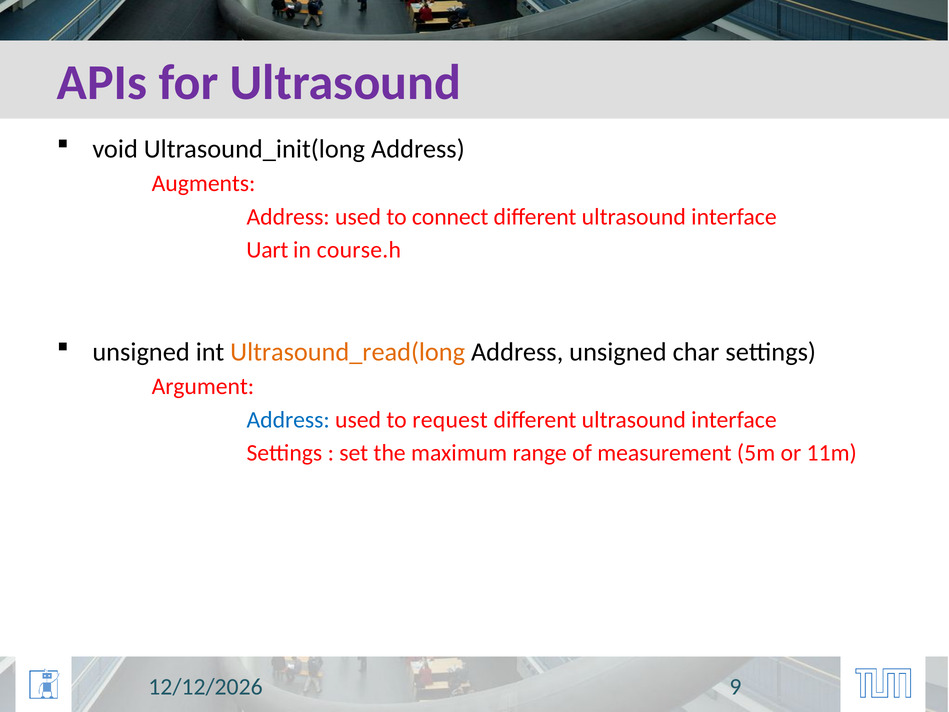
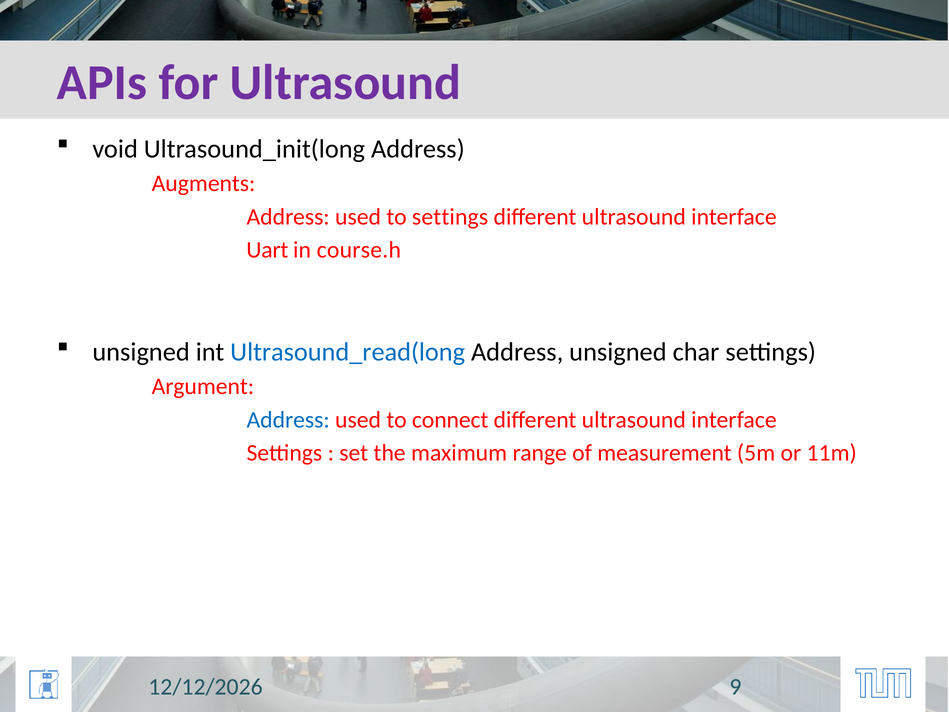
to connect: connect -> settings
Ultrasound_read(long colour: orange -> blue
request: request -> connect
